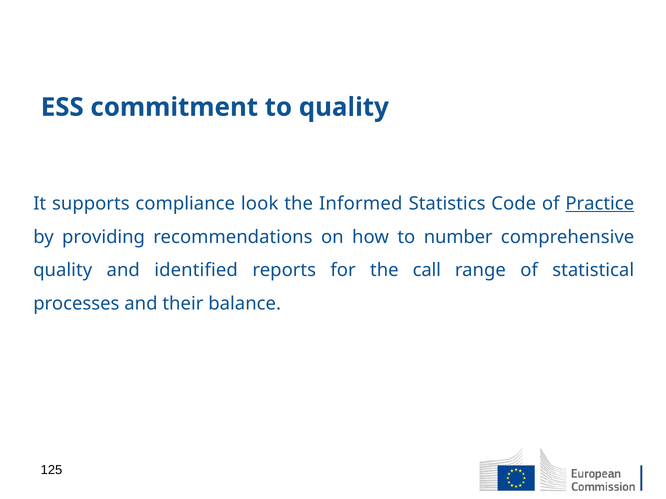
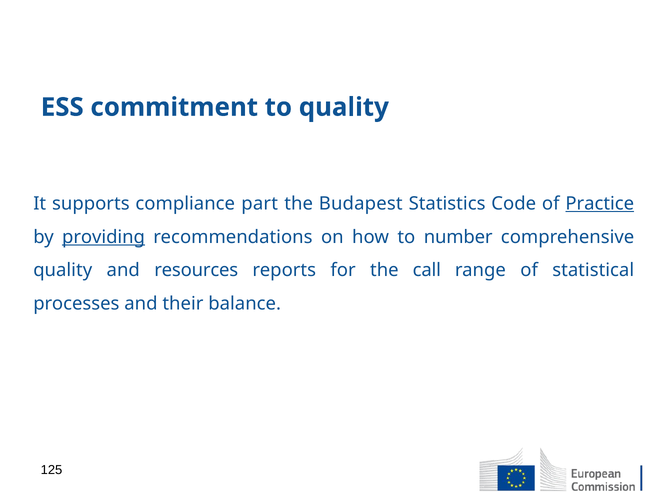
look: look -> part
Informed: Informed -> Budapest
providing underline: none -> present
identified: identified -> resources
